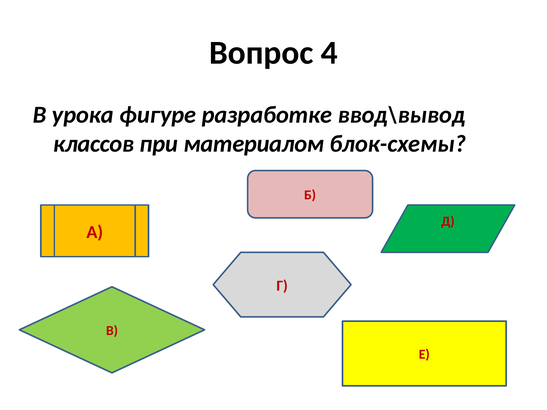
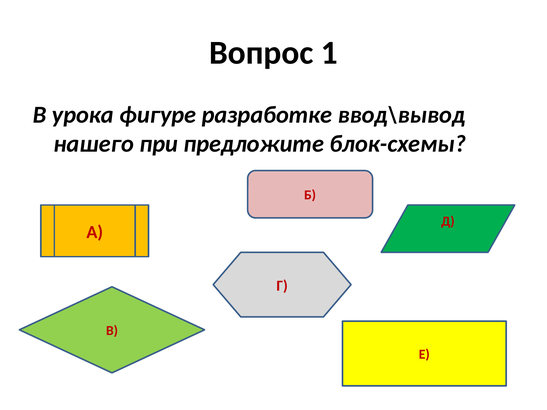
4: 4 -> 1
классов: классов -> нашего
материалом: материалом -> предложите
